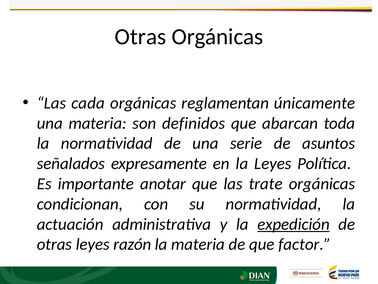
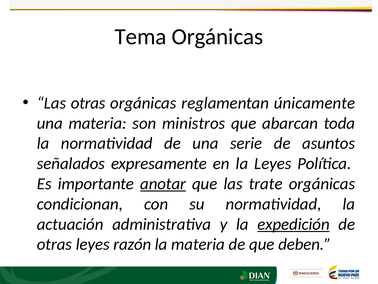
Otras at (140, 37): Otras -> Tema
Las cada: cada -> otras
definidos: definidos -> ministros
anotar underline: none -> present
factor: factor -> deben
